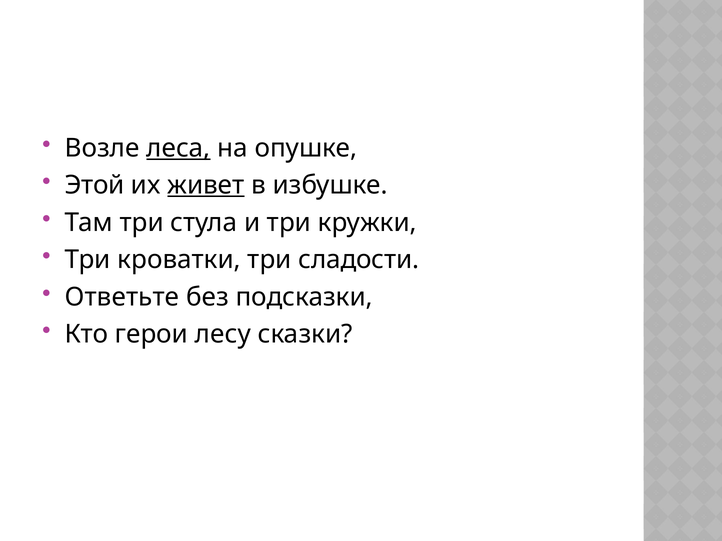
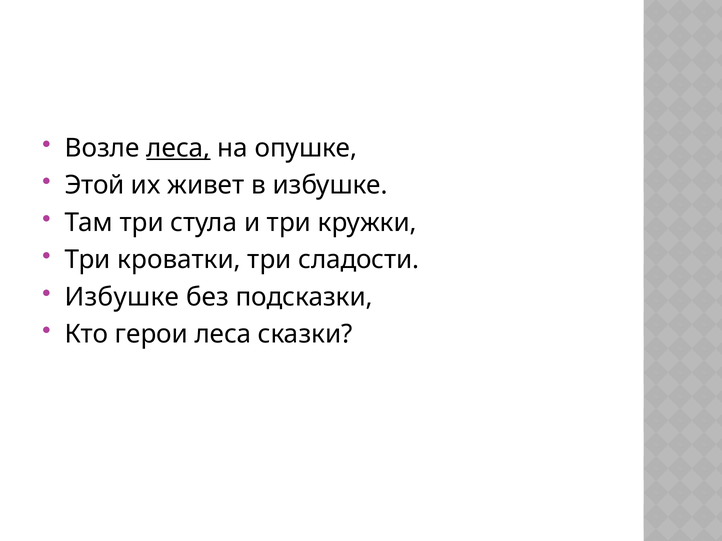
живет underline: present -> none
Ответьте at (122, 297): Ответьте -> Избушке
герои лесу: лесу -> леса
